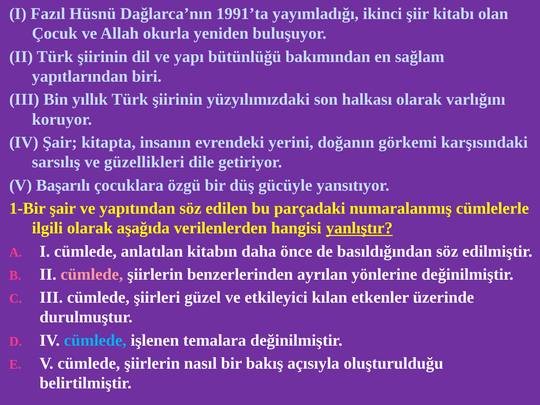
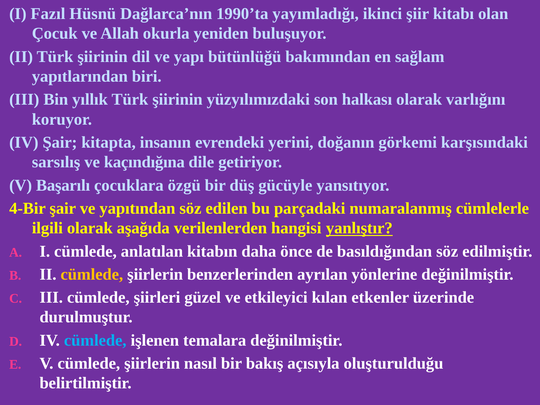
1991’ta: 1991’ta -> 1990’ta
güzellikleri: güzellikleri -> kaçındığına
1-Bir: 1-Bir -> 4-Bir
cümlede at (92, 274) colour: pink -> yellow
